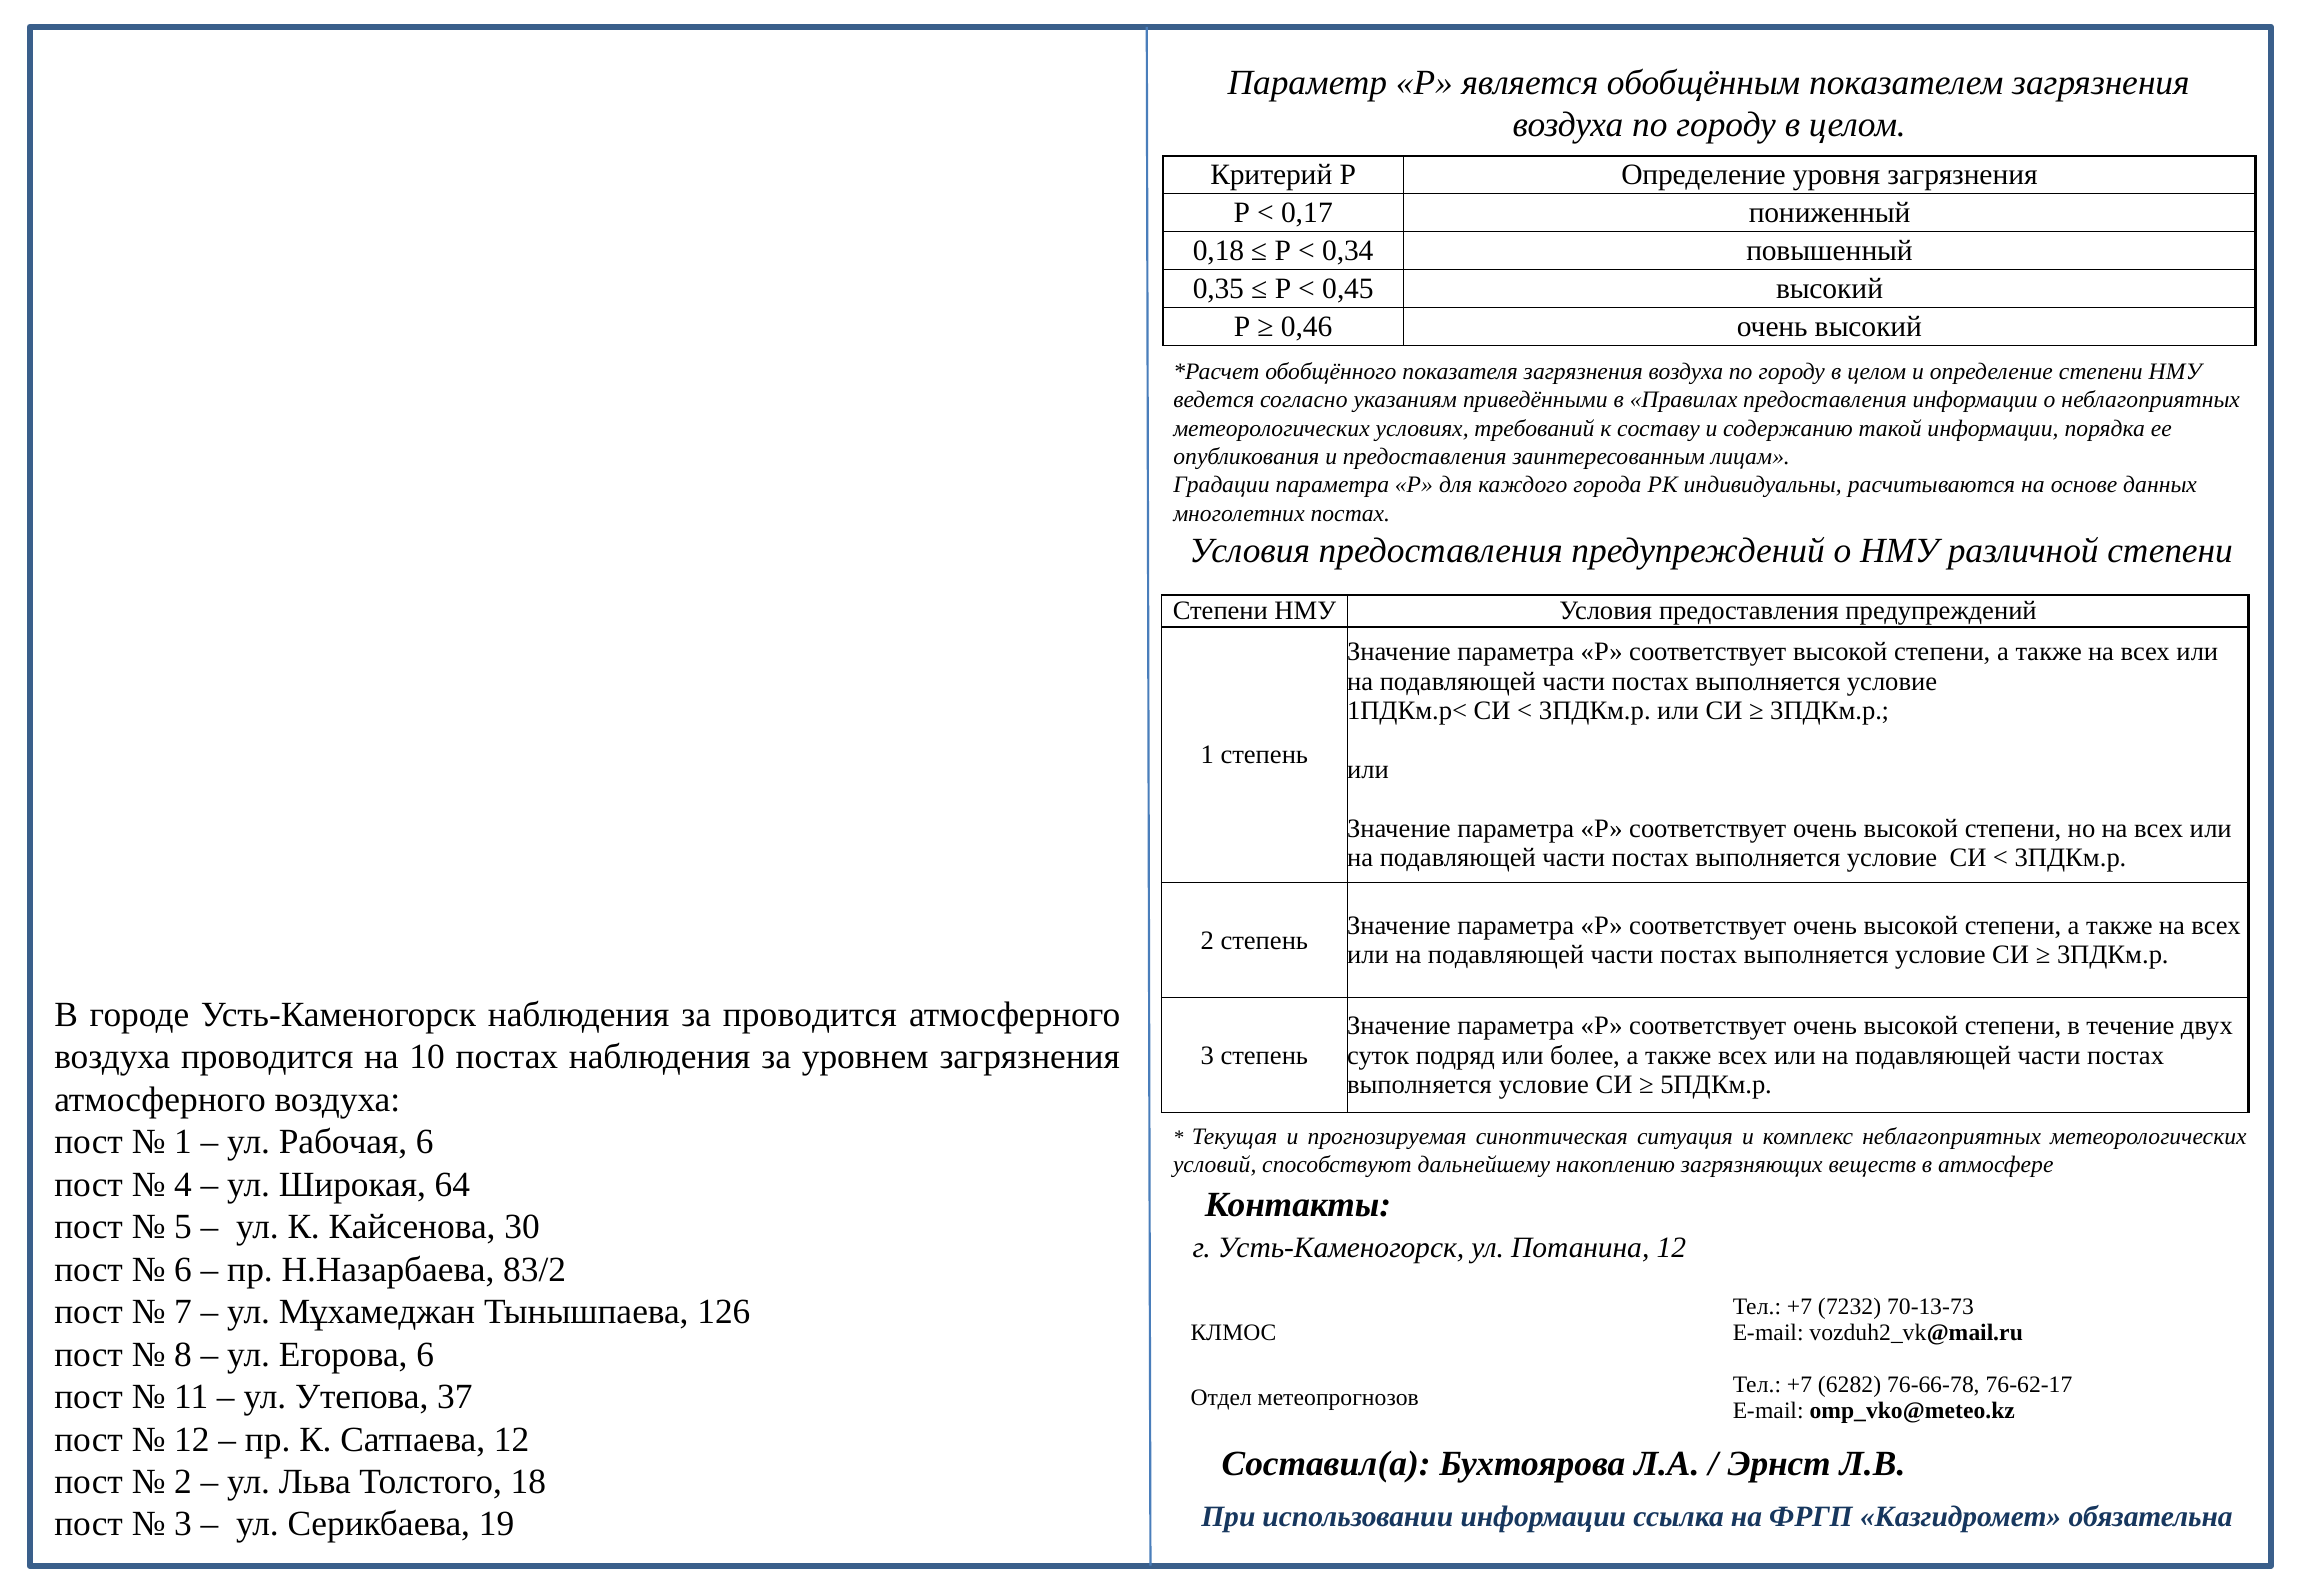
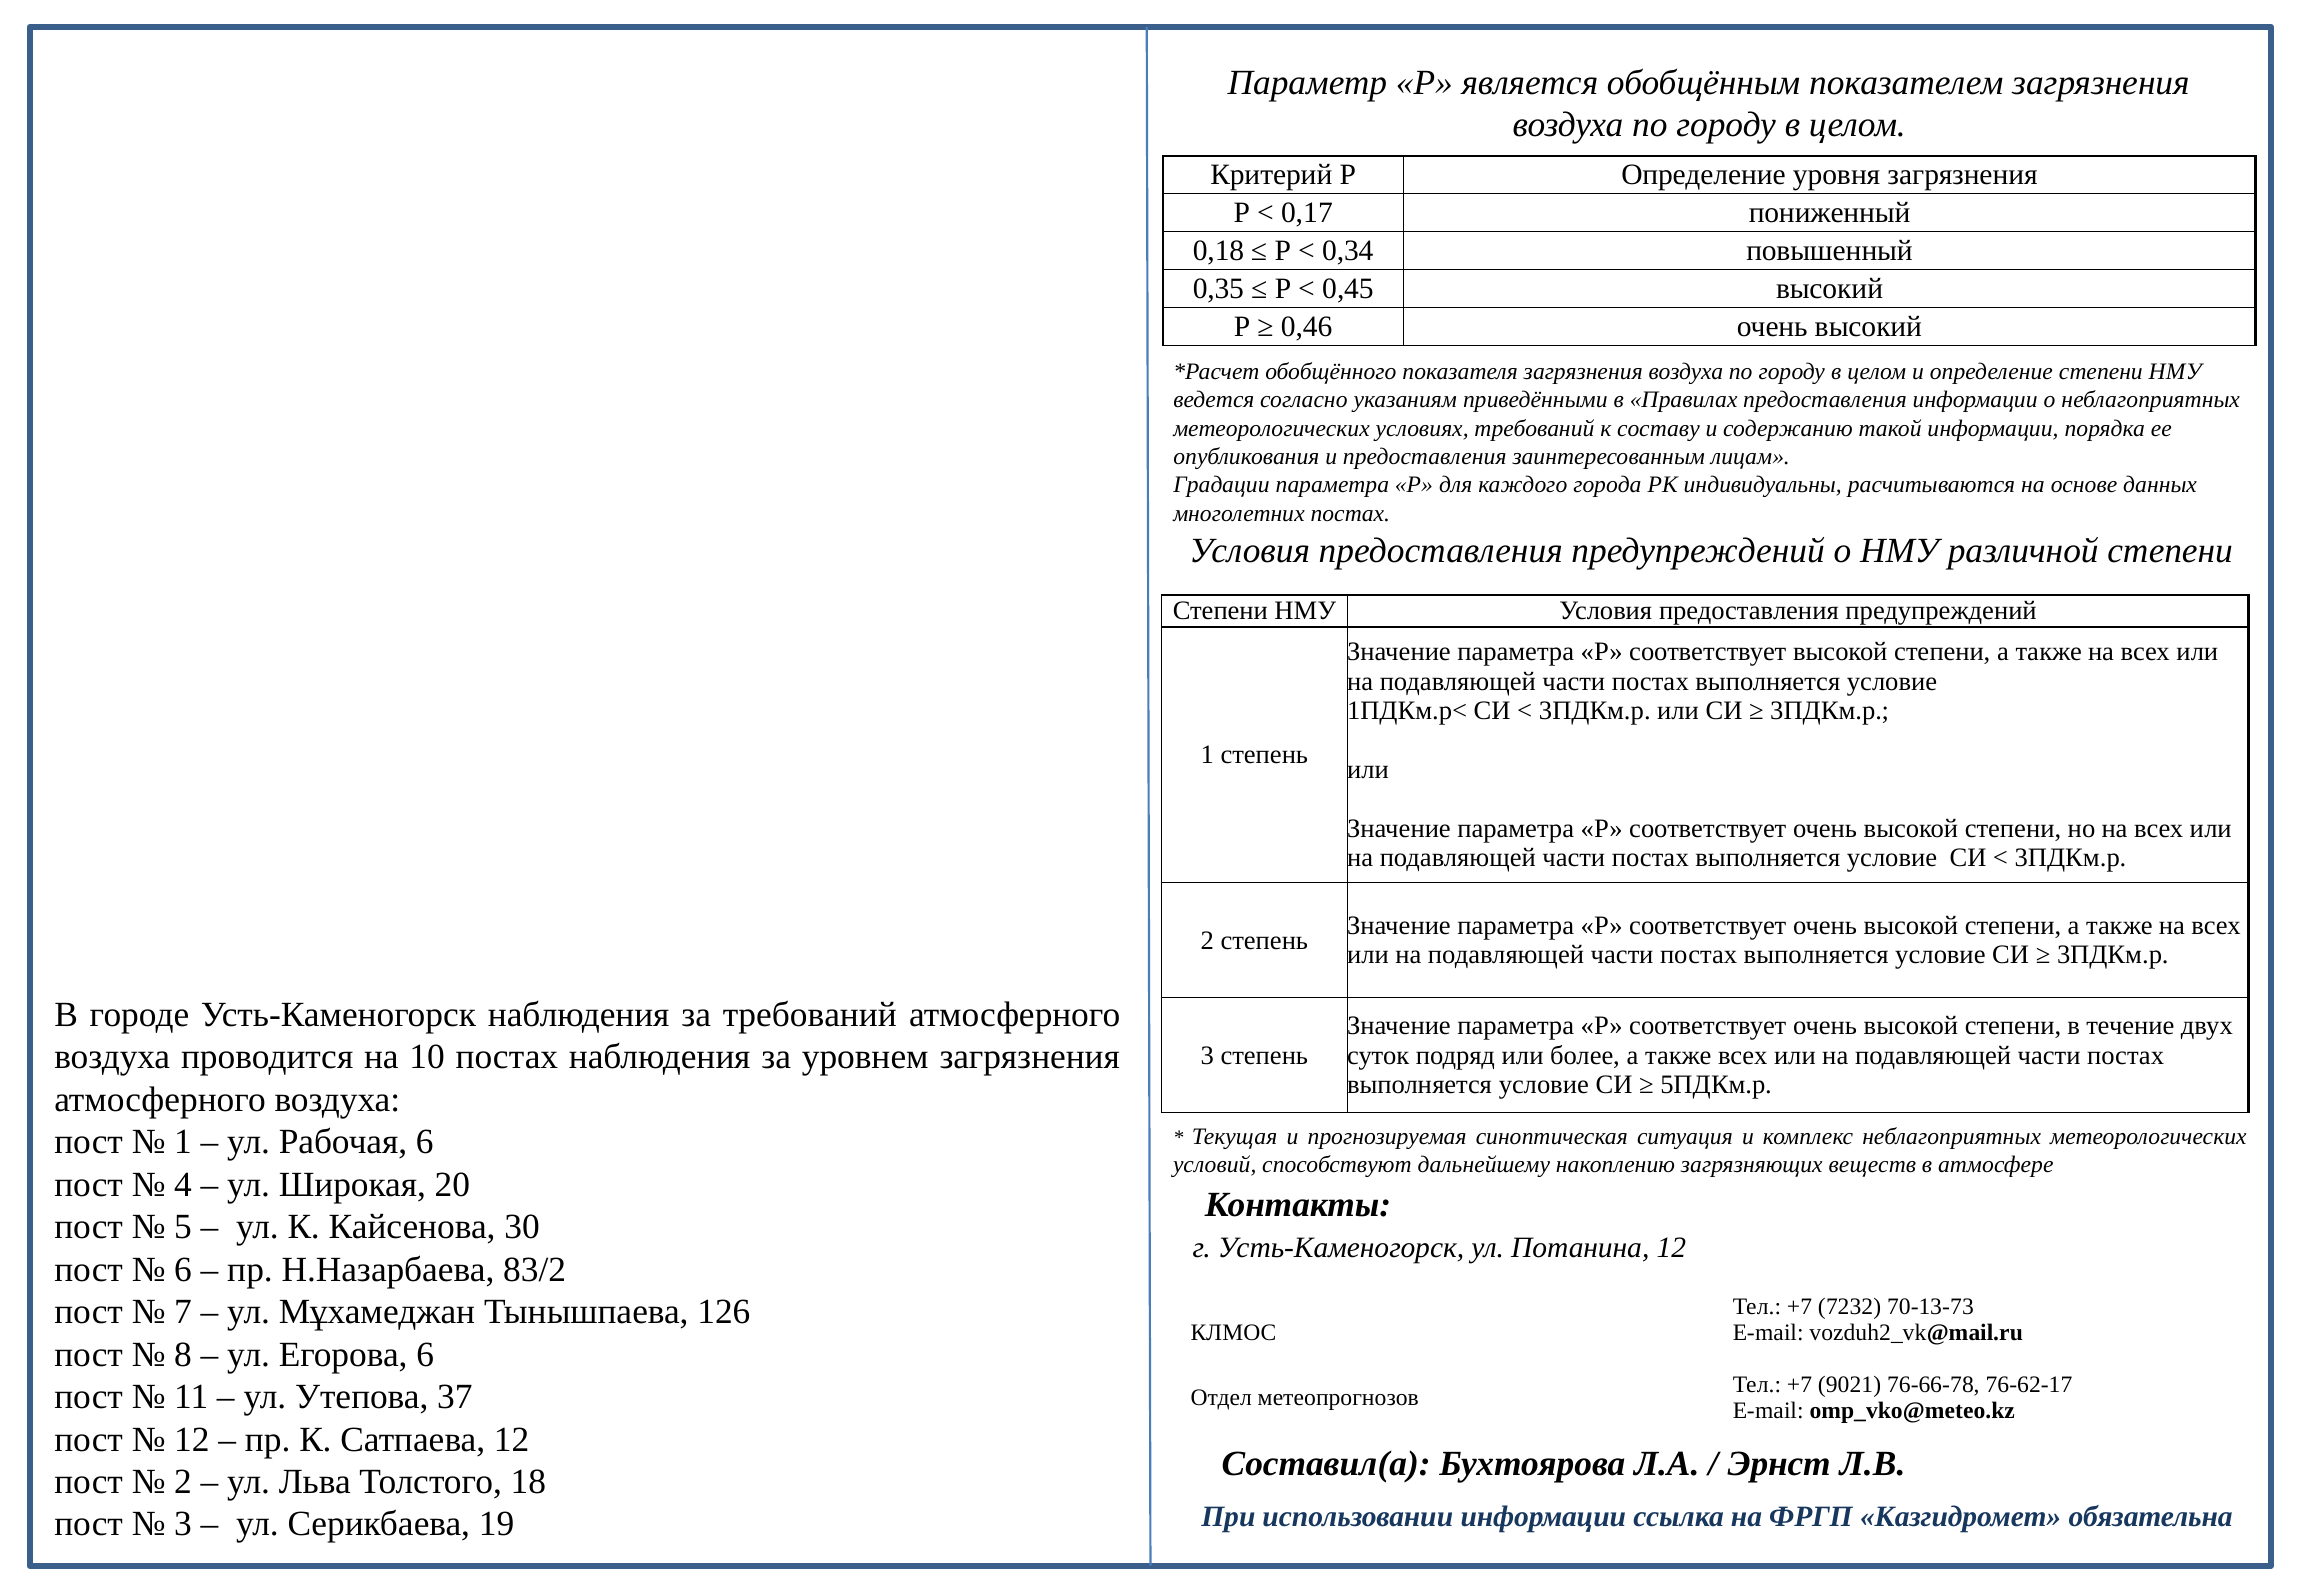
за проводится: проводится -> требований
64: 64 -> 20
6282: 6282 -> 9021
